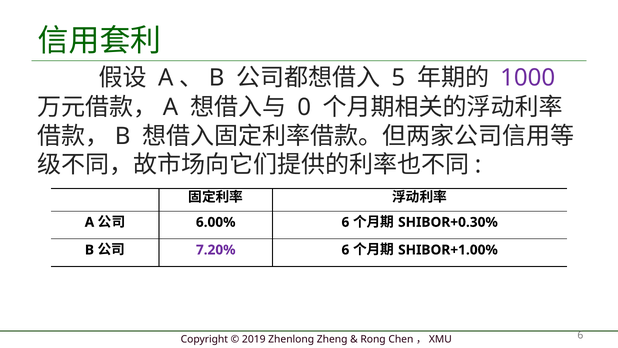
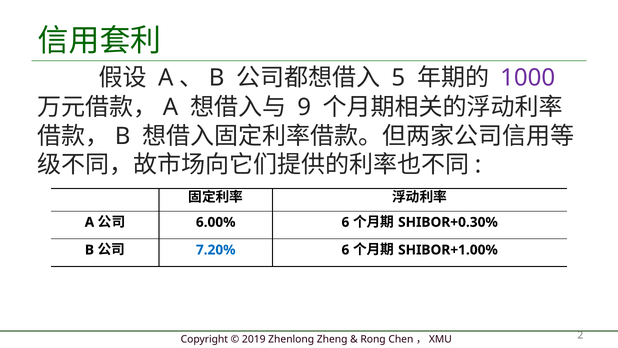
0: 0 -> 9
7.20% colour: purple -> blue
6 at (580, 335): 6 -> 2
